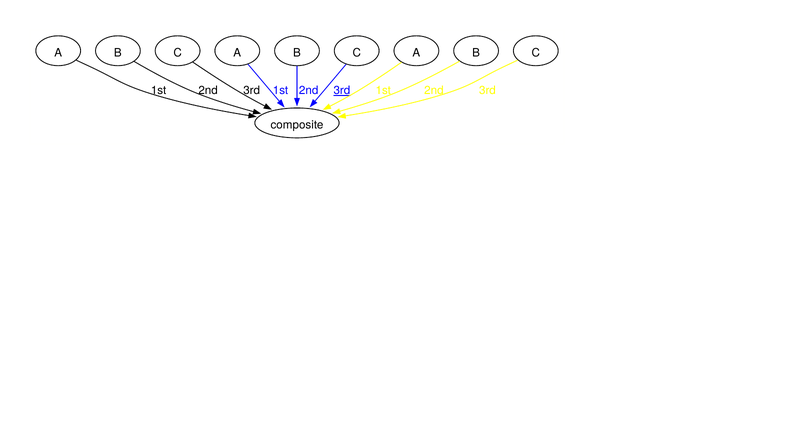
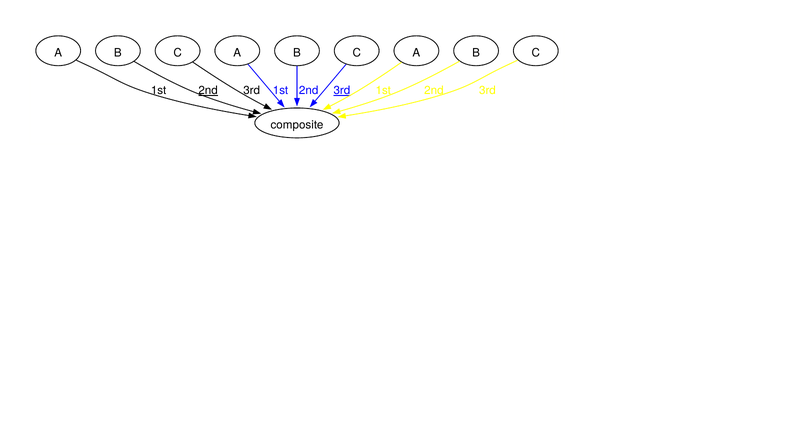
2nd at (208, 90) underline: none -> present
